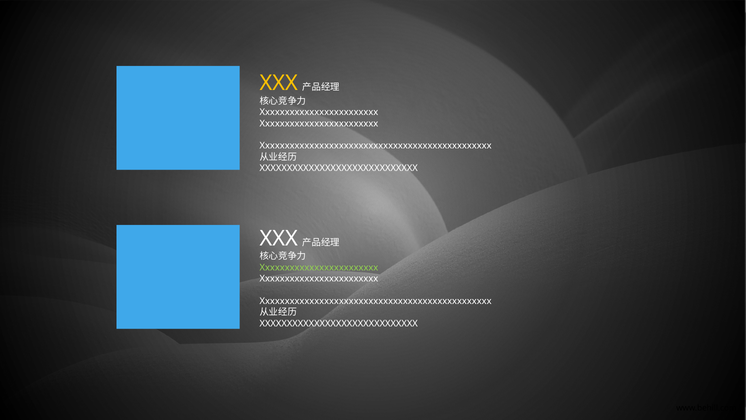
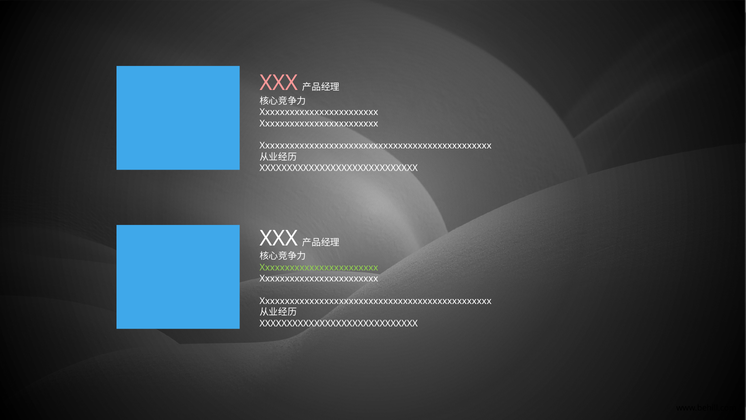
XXX at (279, 83) colour: yellow -> pink
